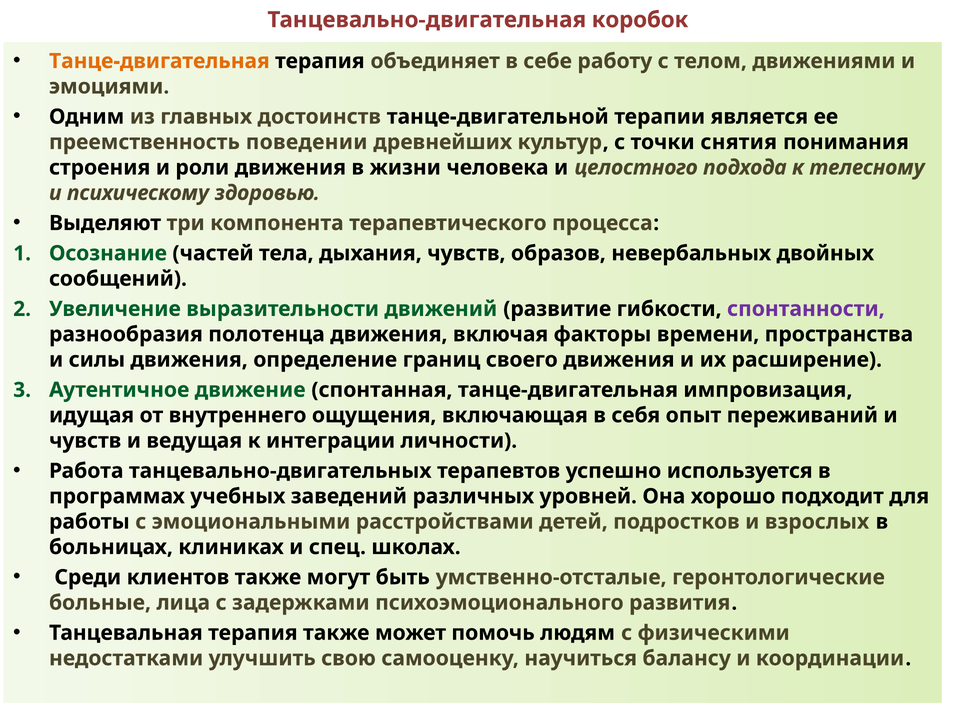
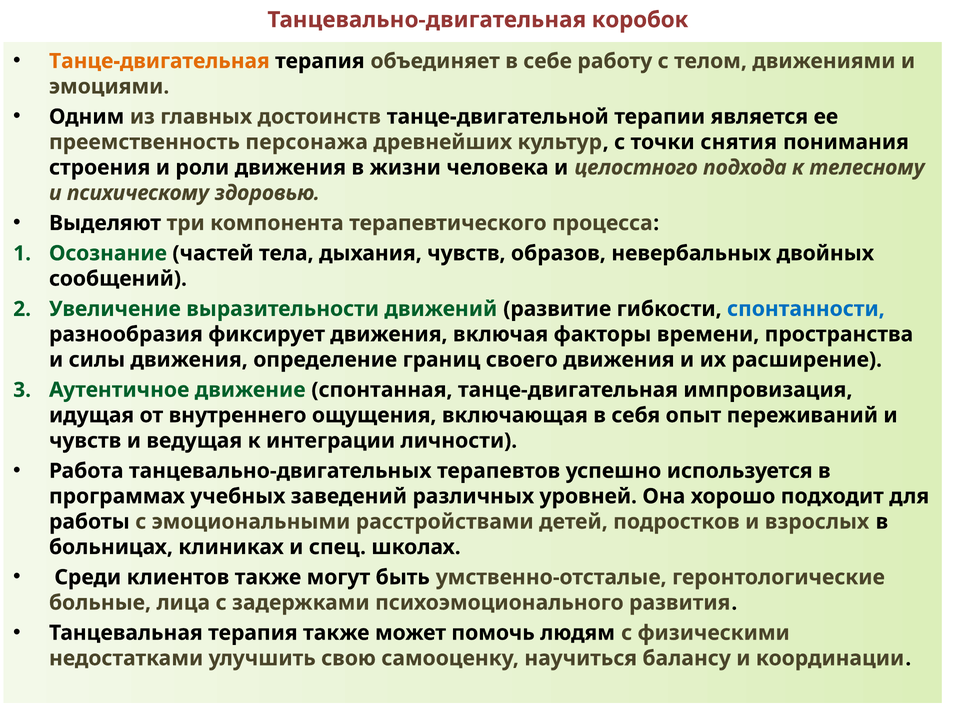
поведении: поведении -> персонажа
спонтанности colour: purple -> blue
полотенца: полотенца -> фиксирует
